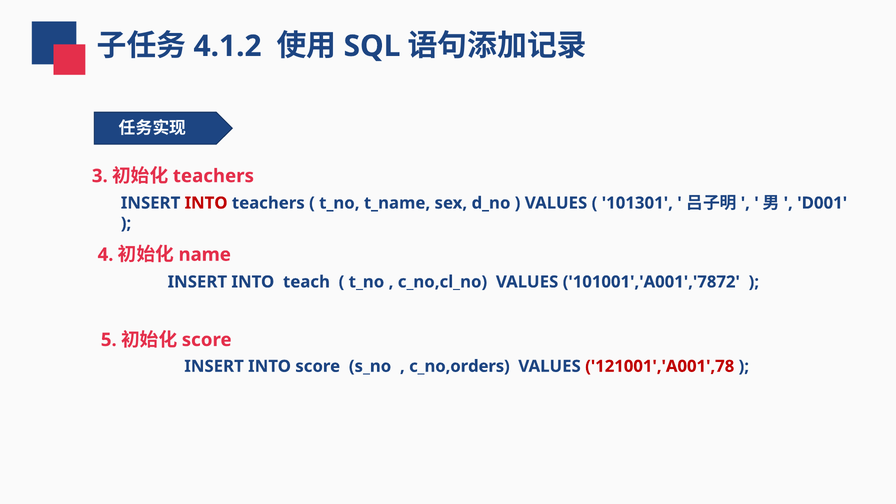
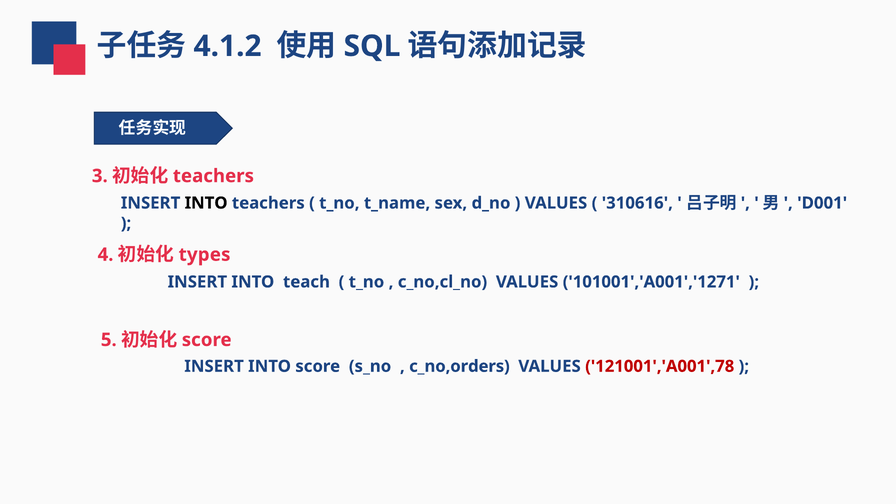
INTO at (206, 203) colour: red -> black
101301: 101301 -> 310616
name: name -> types
101001','A001','7872: 101001','A001','7872 -> 101001','A001','1271
